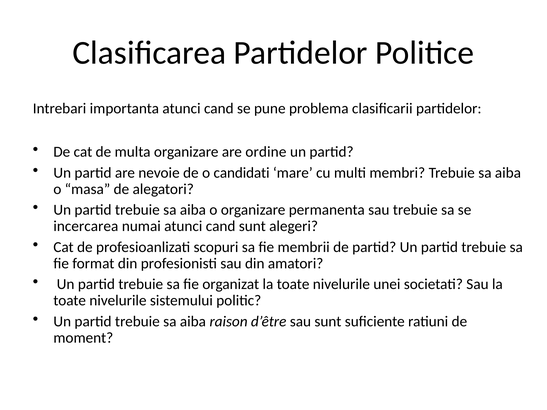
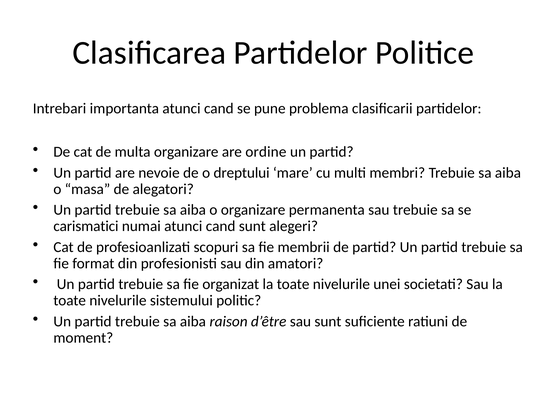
candidati: candidati -> dreptului
incercarea: incercarea -> carismatici
